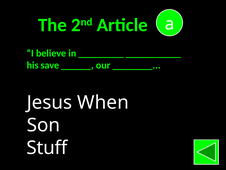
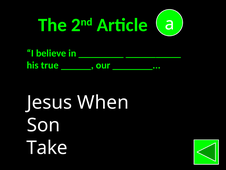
save: save -> true
Stuff: Stuff -> Take
